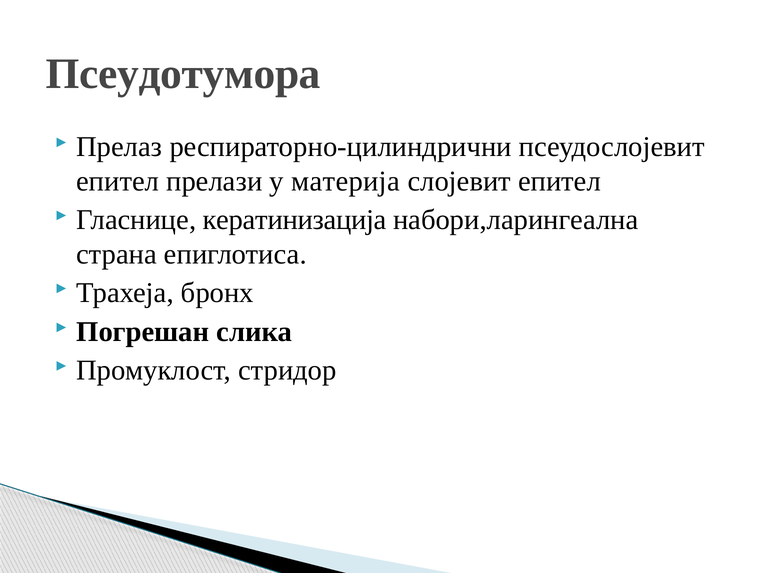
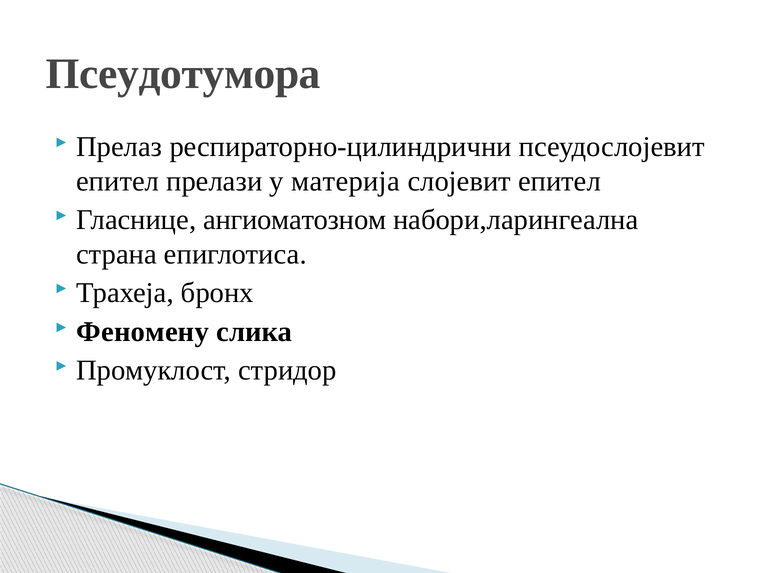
кератинизација: кератинизација -> ангиоматозном
Погрешан: Погрешан -> Феномену
